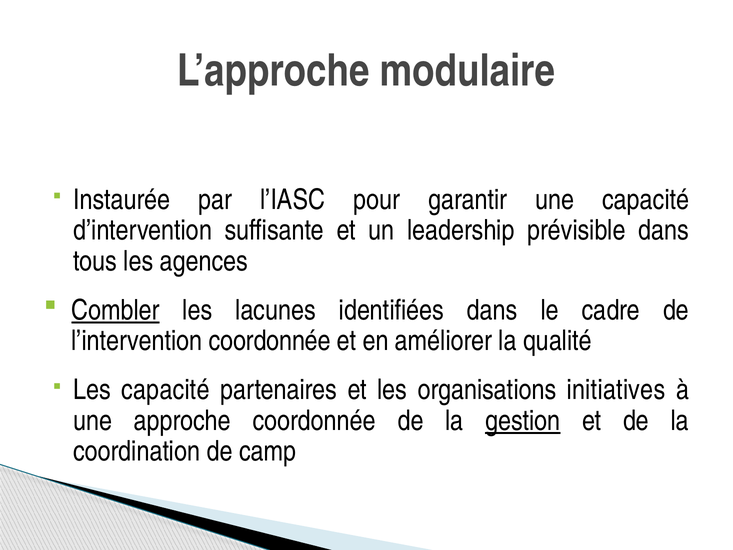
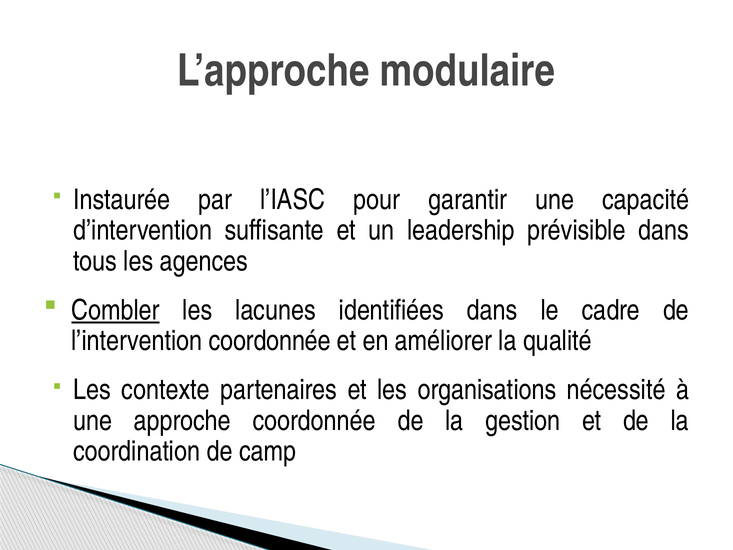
Les capacité: capacité -> contexte
initiatives: initiatives -> nécessité
gestion underline: present -> none
